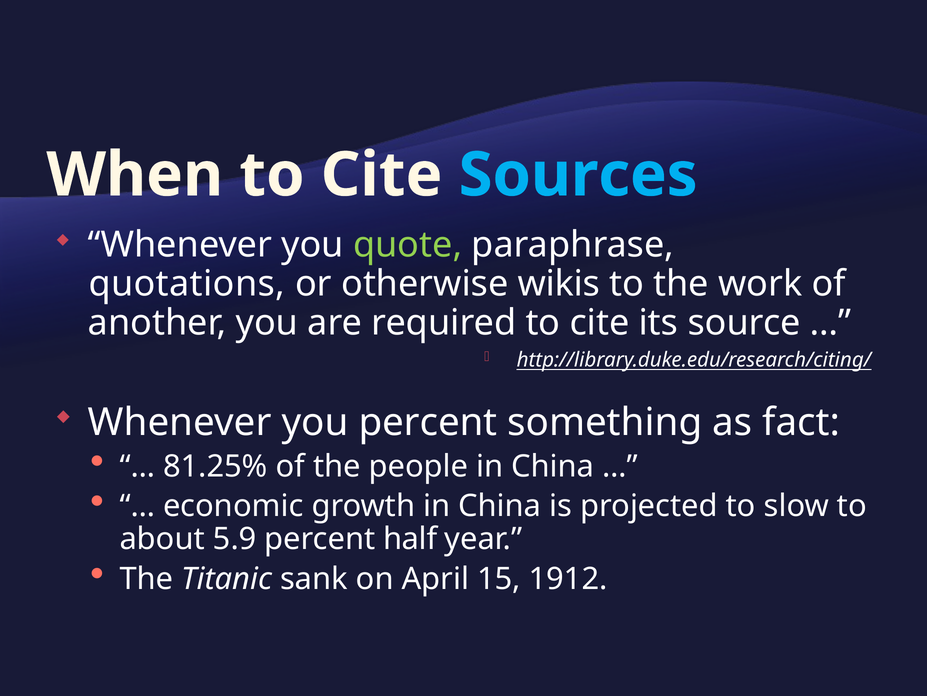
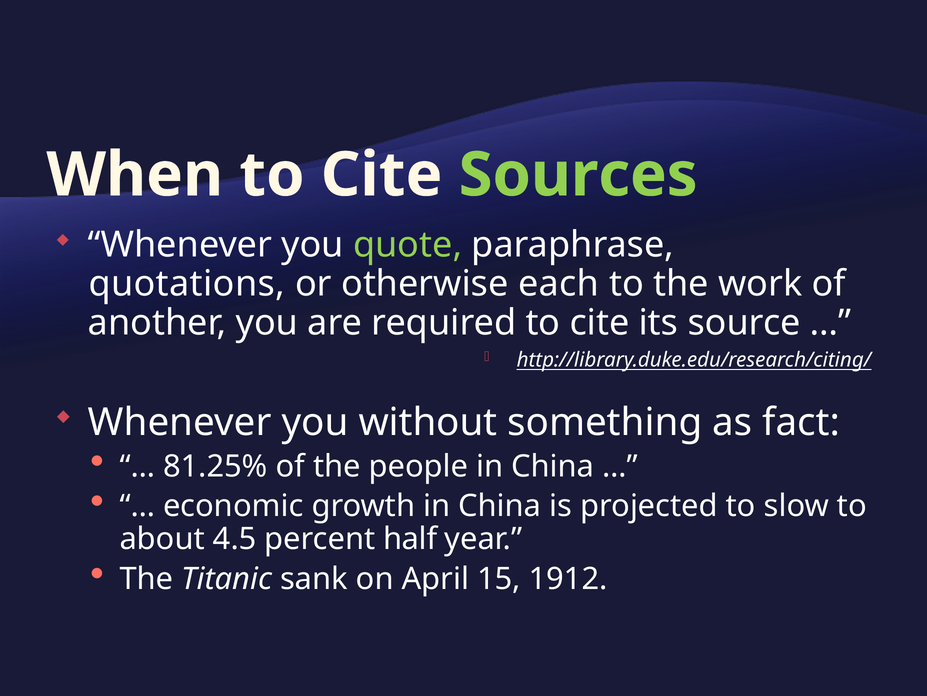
Sources colour: light blue -> light green
wikis: wikis -> each
you percent: percent -> without
5.9: 5.9 -> 4.5
